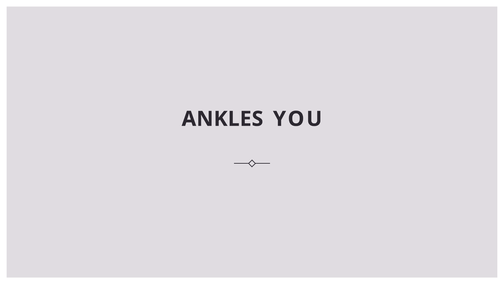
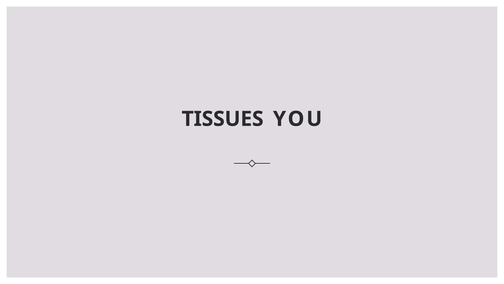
ANKLES: ANKLES -> TISSUES
